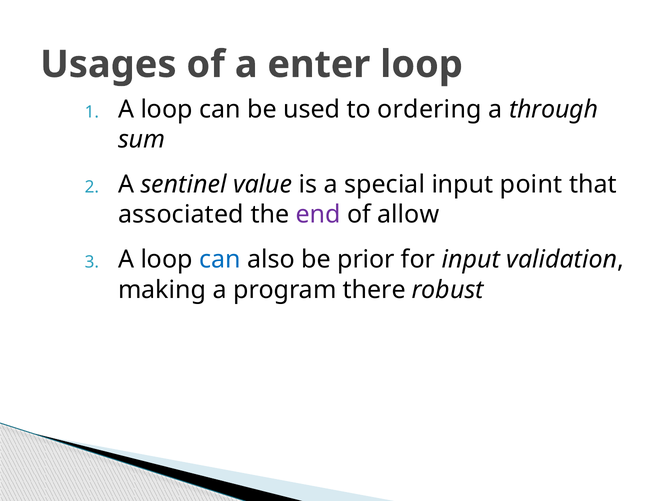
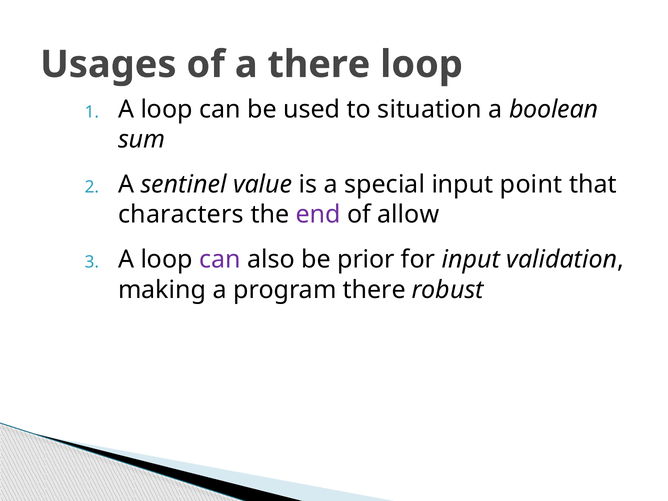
a enter: enter -> there
ordering: ordering -> situation
through: through -> boolean
associated: associated -> characters
can at (220, 260) colour: blue -> purple
